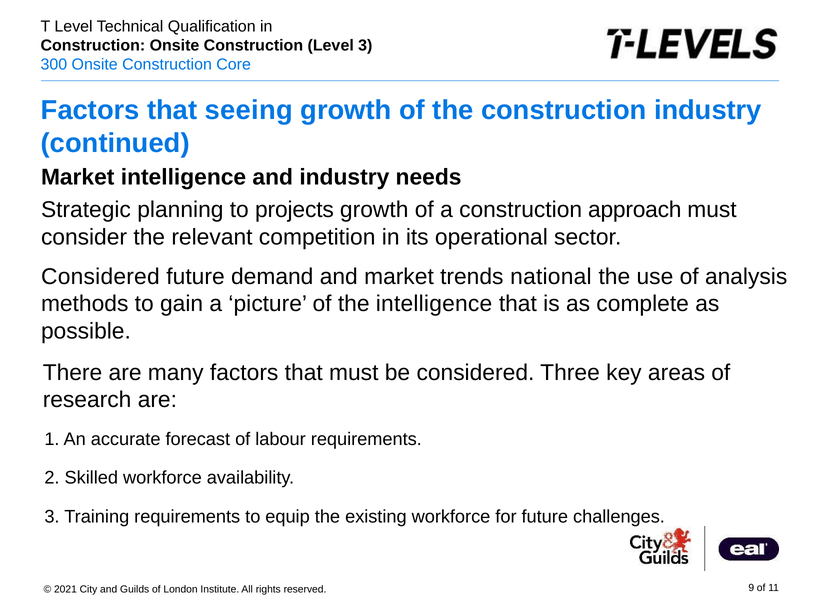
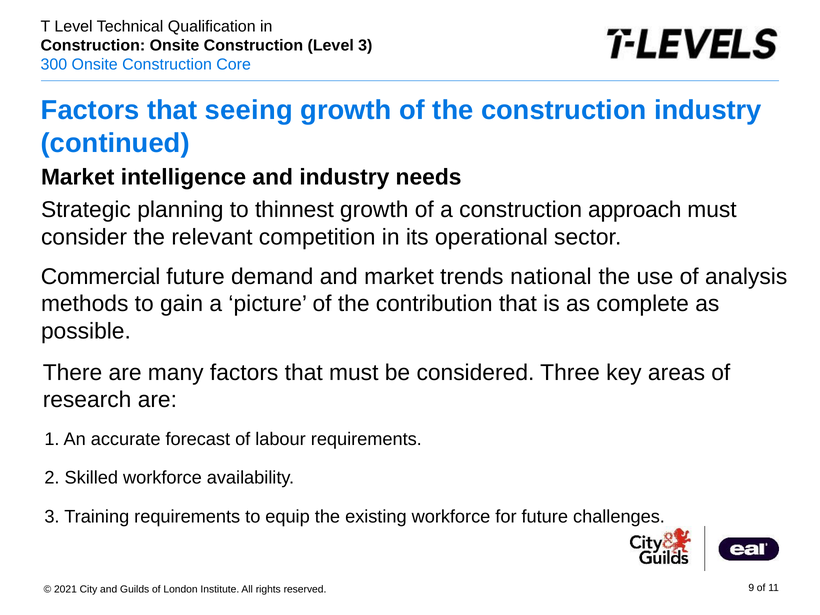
projects: projects -> thinnest
Considered at (100, 277): Considered -> Commercial
the intelligence: intelligence -> contribution
